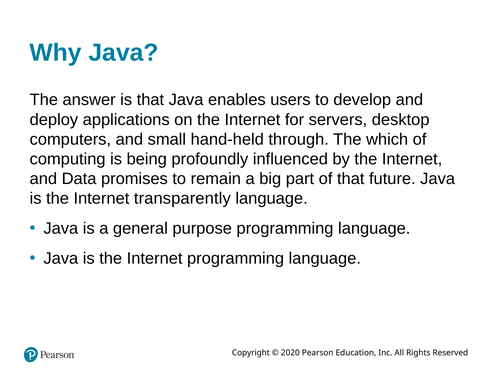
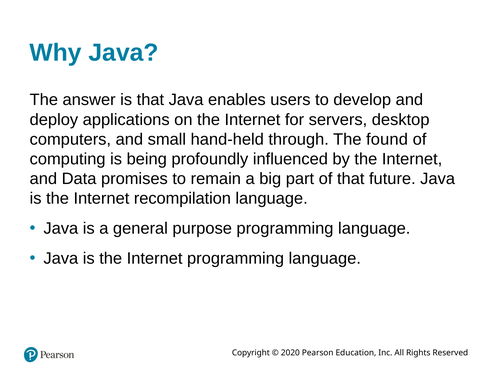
which: which -> found
transparently: transparently -> recompilation
